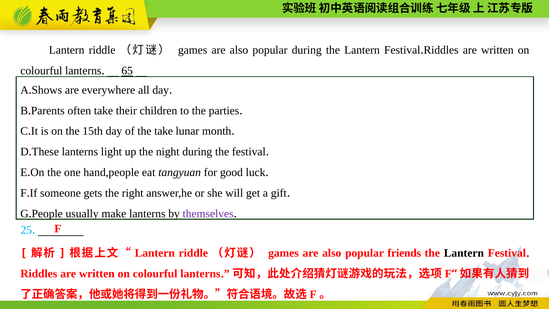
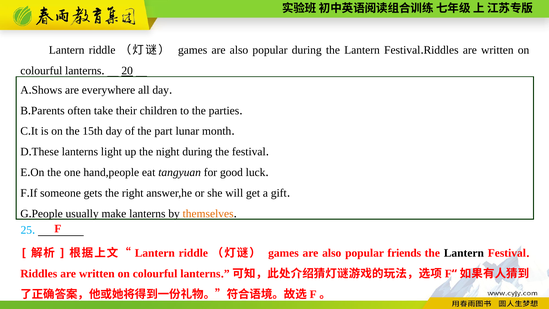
65: 65 -> 20
the take: take -> part
themselves colour: purple -> orange
